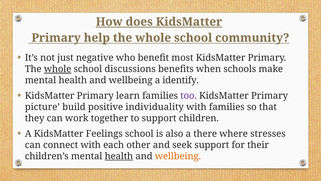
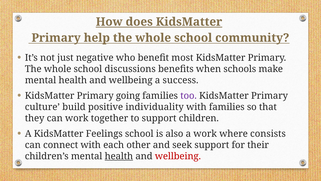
whole at (58, 69) underline: present -> none
identify: identify -> success
learn: learn -> going
picture: picture -> culture
a there: there -> work
stresses: stresses -> consists
wellbeing at (178, 156) colour: orange -> red
